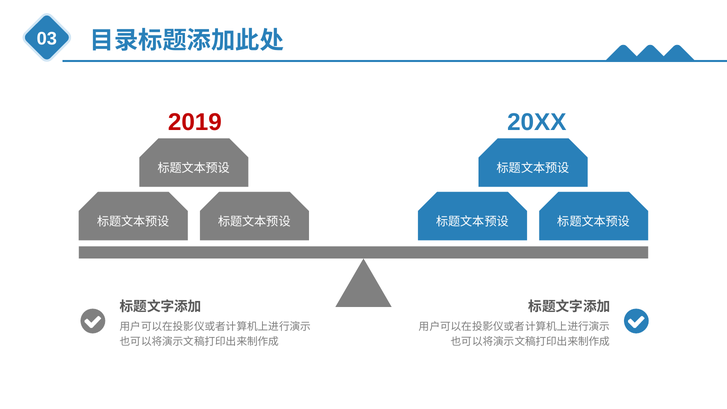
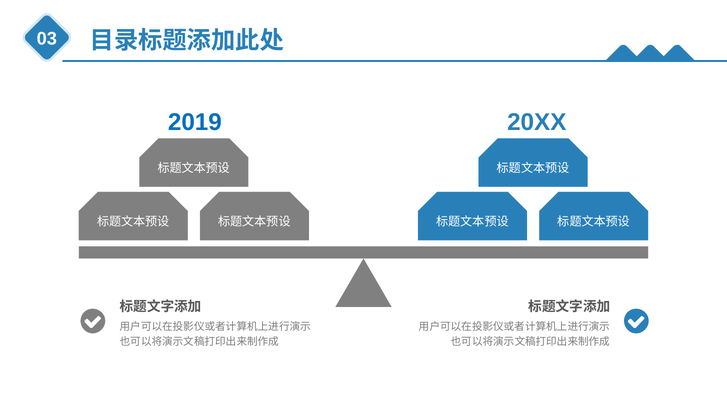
2019 colour: red -> blue
